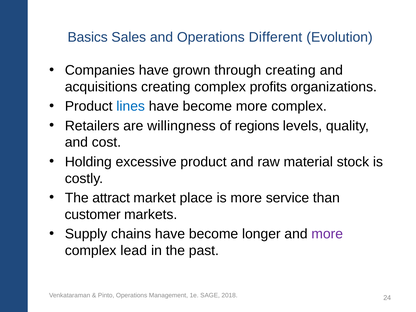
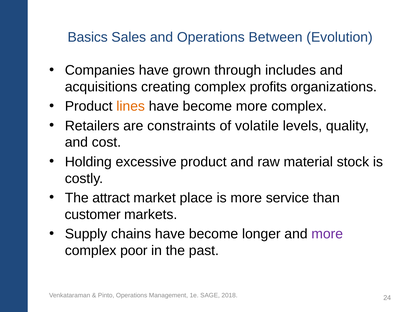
Different: Different -> Between
through creating: creating -> includes
lines colour: blue -> orange
willingness: willingness -> constraints
regions: regions -> volatile
lead: lead -> poor
